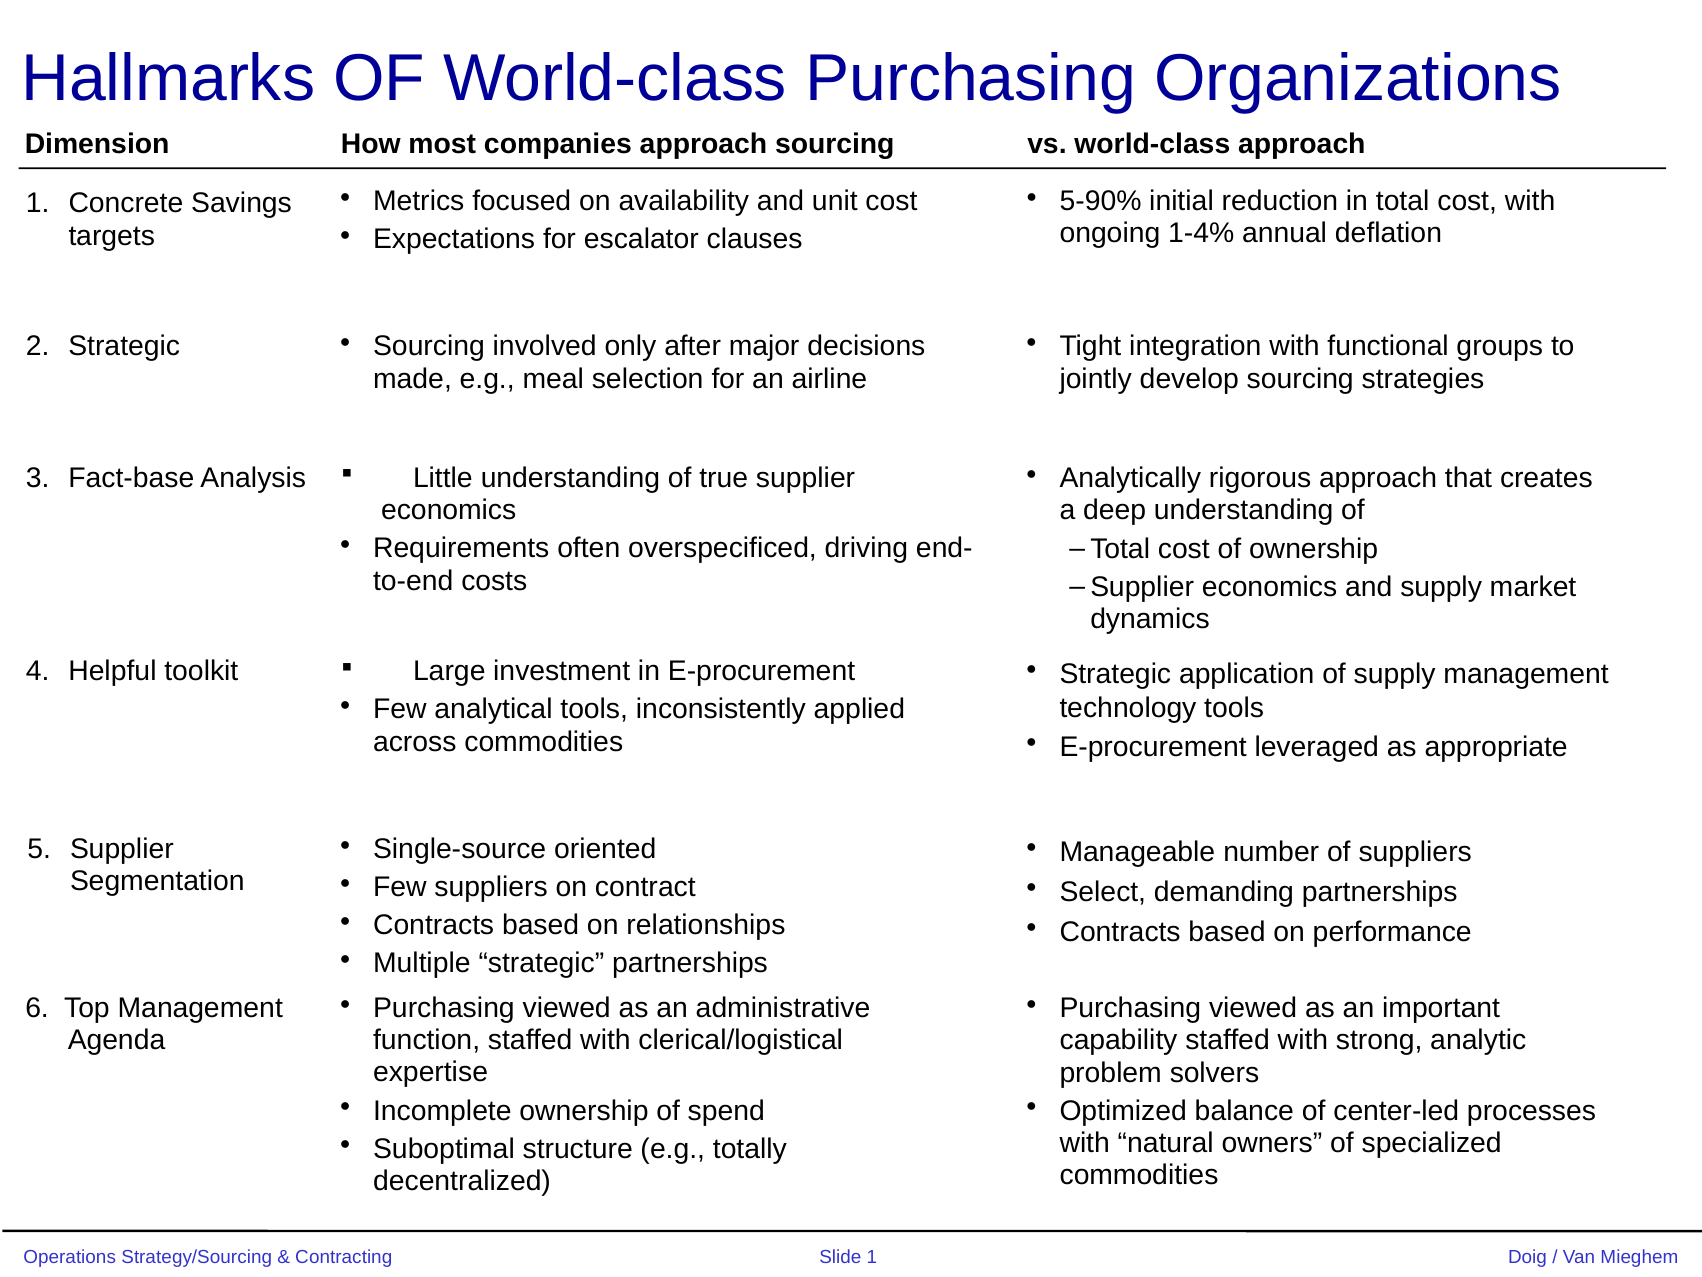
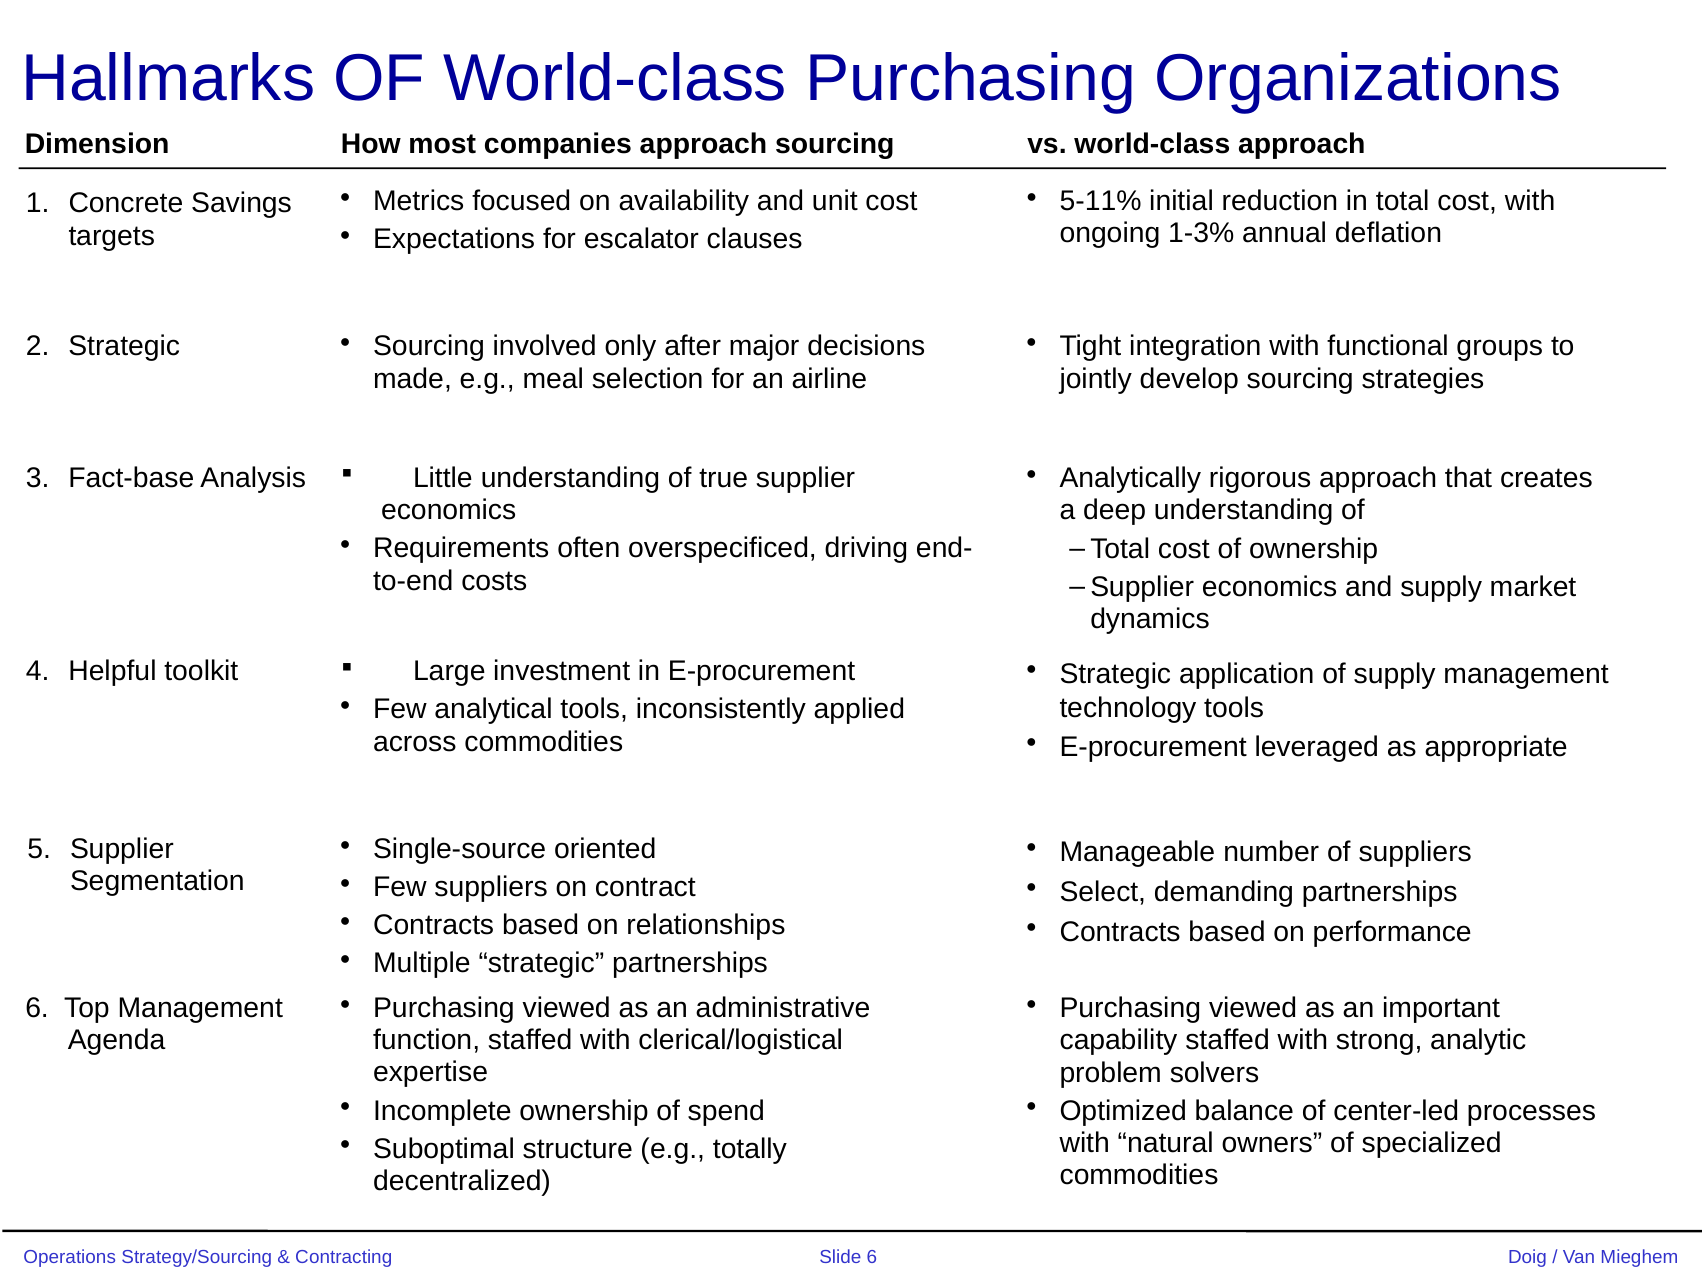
5-90%: 5-90% -> 5-11%
1-4%: 1-4% -> 1-3%
1 at (872, 1257): 1 -> 6
